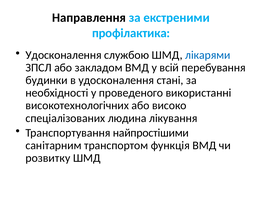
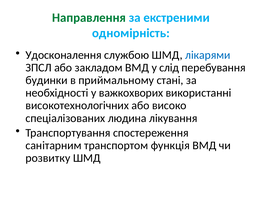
Направлення colour: black -> green
профілактика: профілактика -> одномірність
всій: всій -> слід
в удосконалення: удосконалення -> приймальному
проведеного: проведеного -> важкохворих
найпростішими: найпростішими -> спостереження
